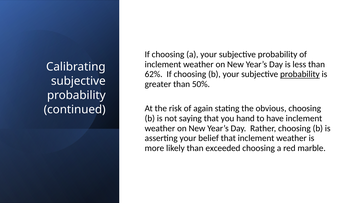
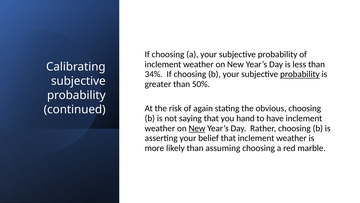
62%: 62% -> 34%
New at (197, 128) underline: none -> present
exceeded: exceeded -> assuming
